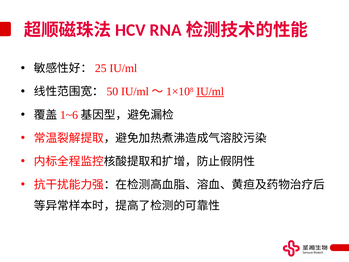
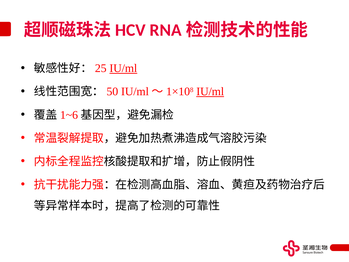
IU/ml at (123, 68) underline: none -> present
